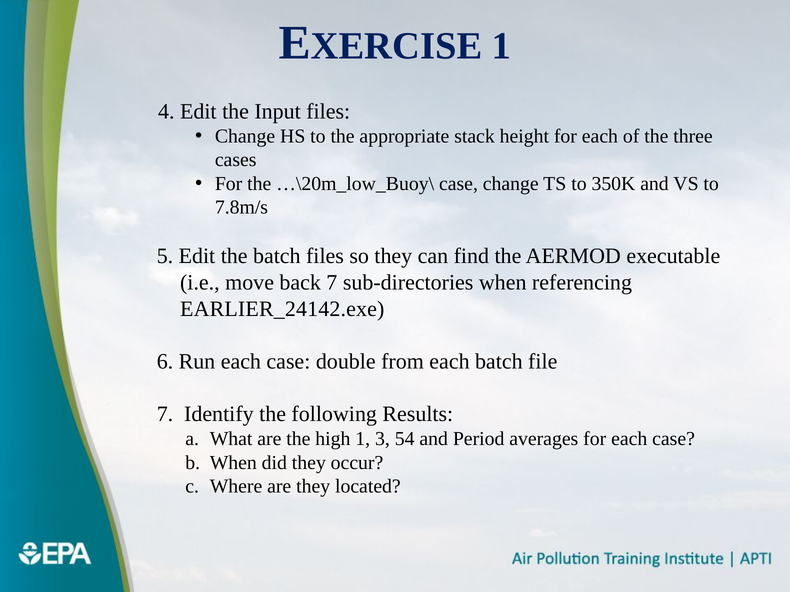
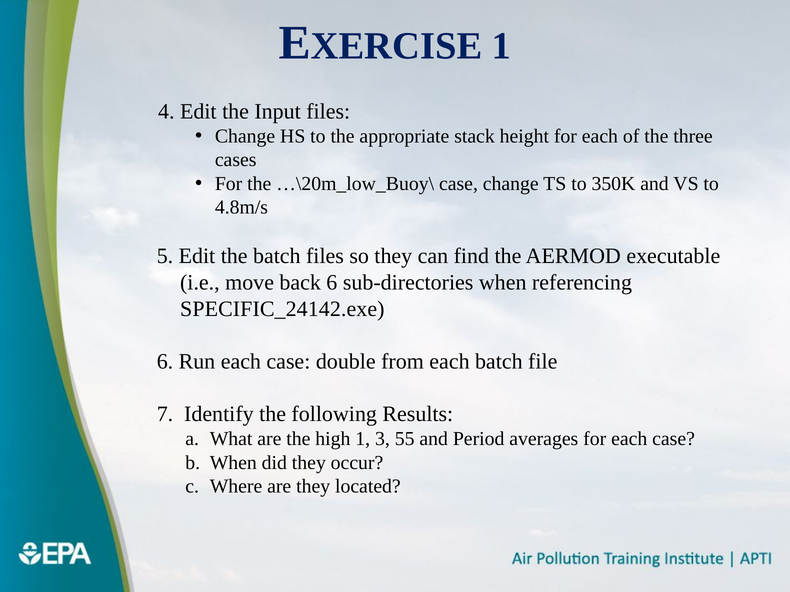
7.8m/s: 7.8m/s -> 4.8m/s
back 7: 7 -> 6
EARLIER_24142.exe: EARLIER_24142.exe -> SPECIFIC_24142.exe
54: 54 -> 55
